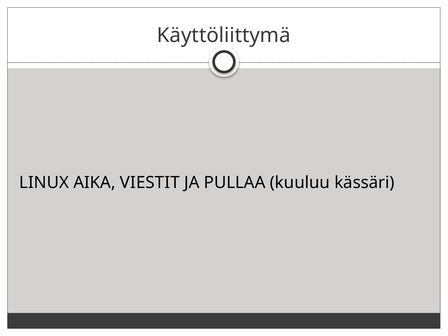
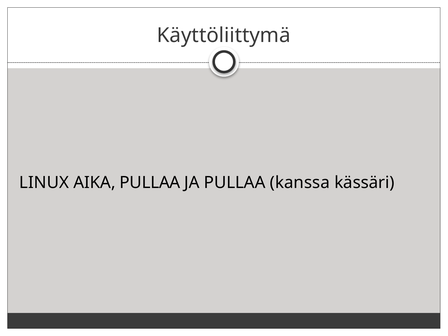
AIKA VIESTIT: VIESTIT -> PULLAA
kuuluu: kuuluu -> kanssa
